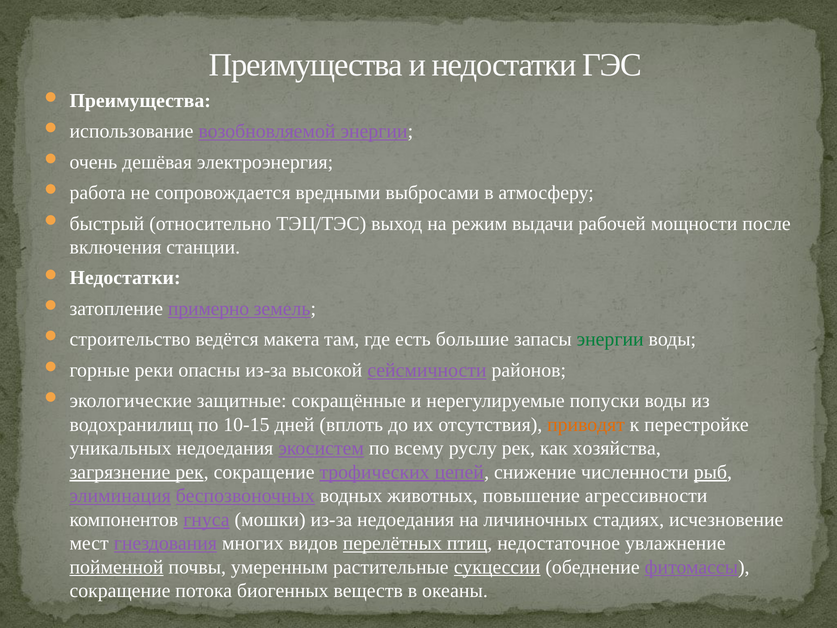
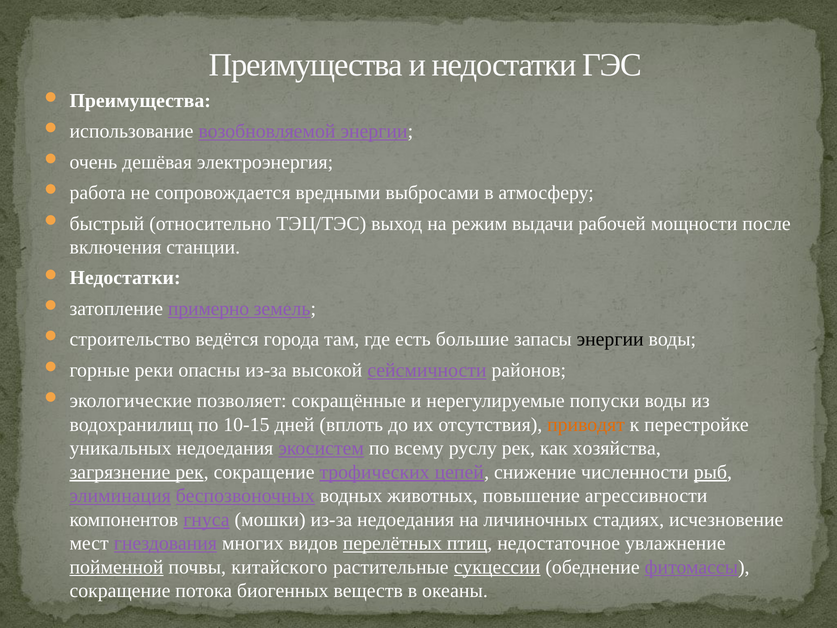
макета: макета -> города
энергии at (610, 339) colour: green -> black
защитные: защитные -> позволяет
умеренным: умеренным -> китайского
